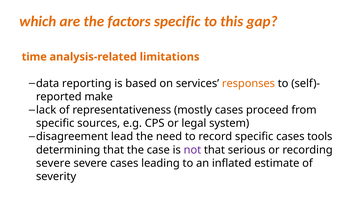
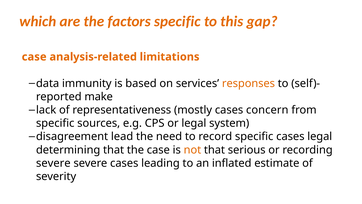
time at (34, 57): time -> case
reporting: reporting -> immunity
proceed: proceed -> concern
cases tools: tools -> legal
not colour: purple -> orange
